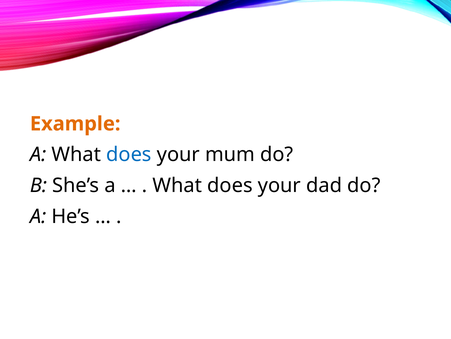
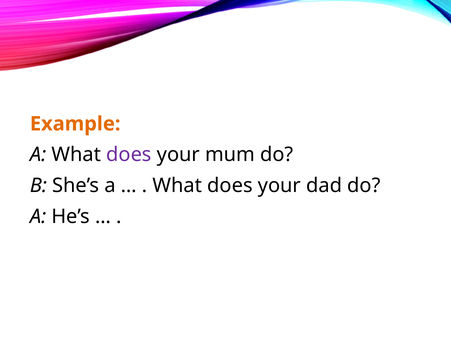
does at (129, 154) colour: blue -> purple
